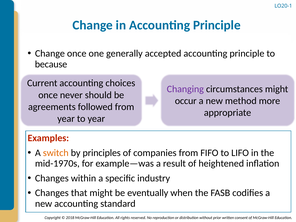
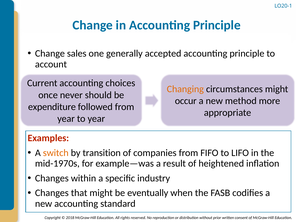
Change once: once -> sales
because: because -> account
Changing colour: purple -> orange
agreements: agreements -> expenditure
principles: principles -> transition
